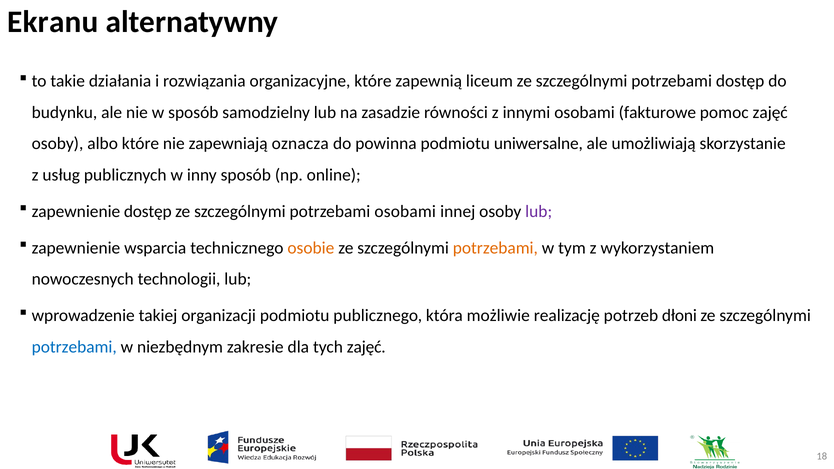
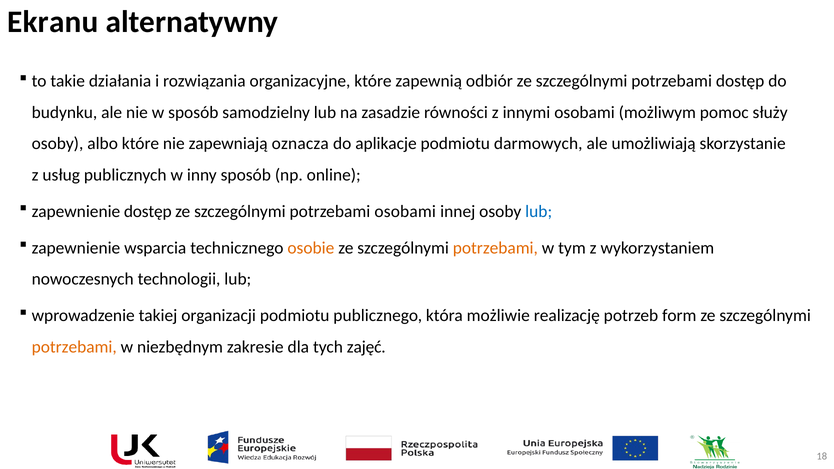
liceum: liceum -> odbiór
fakturowe: fakturowe -> możliwym
pomoc zajęć: zajęć -> służy
powinna: powinna -> aplikacje
uniwersalne: uniwersalne -> darmowych
lub at (539, 212) colour: purple -> blue
dłoni: dłoni -> form
potrzebami at (74, 347) colour: blue -> orange
